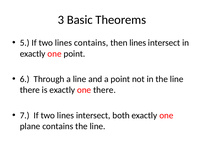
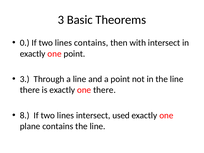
5: 5 -> 0
then lines: lines -> with
6 at (25, 79): 6 -> 3
7: 7 -> 8
both: both -> used
